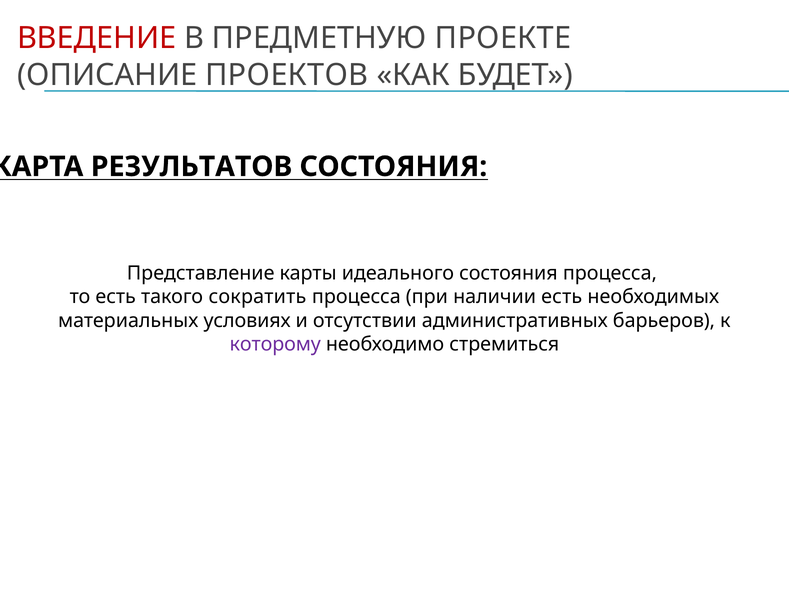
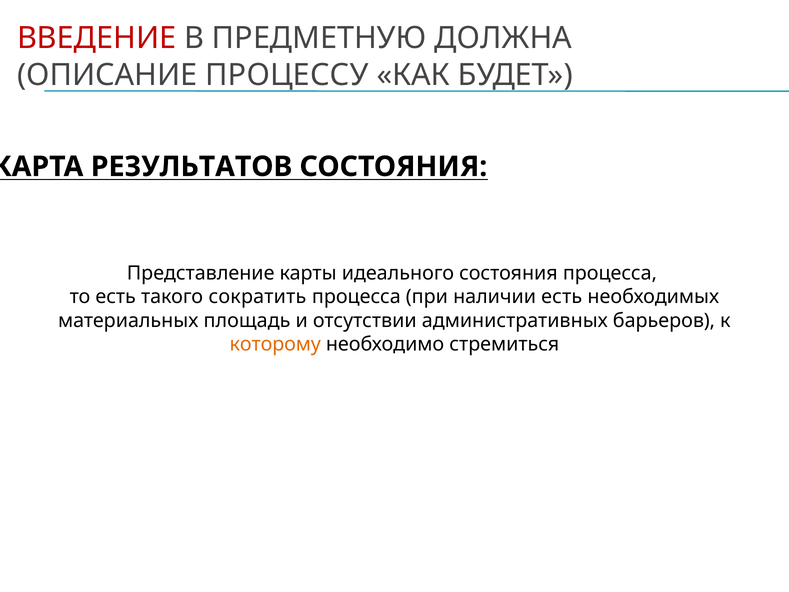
ПРОЕКТЕ: ПРОЕКТЕ -> ДОЛЖНА
ПРОЕКТОВ: ПРОЕКТОВ -> ПРОЦЕССУ
условиях: условиях -> площадь
которому colour: purple -> orange
